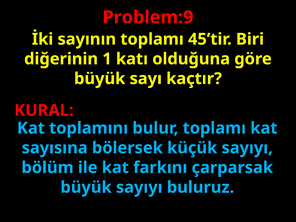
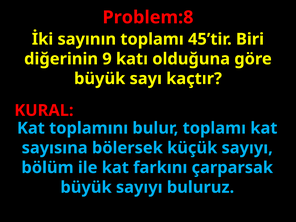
Problem:9: Problem:9 -> Problem:8
1: 1 -> 9
